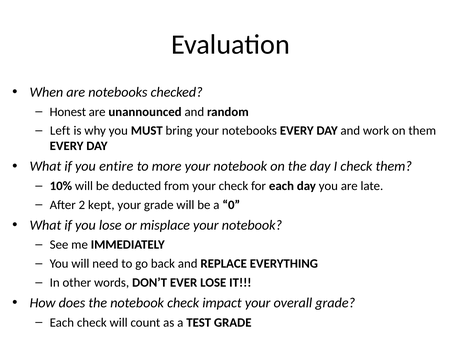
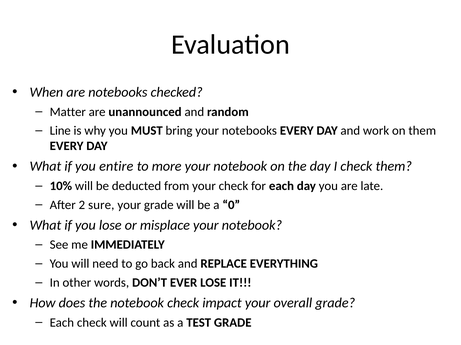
Honest: Honest -> Matter
Left: Left -> Line
kept: kept -> sure
